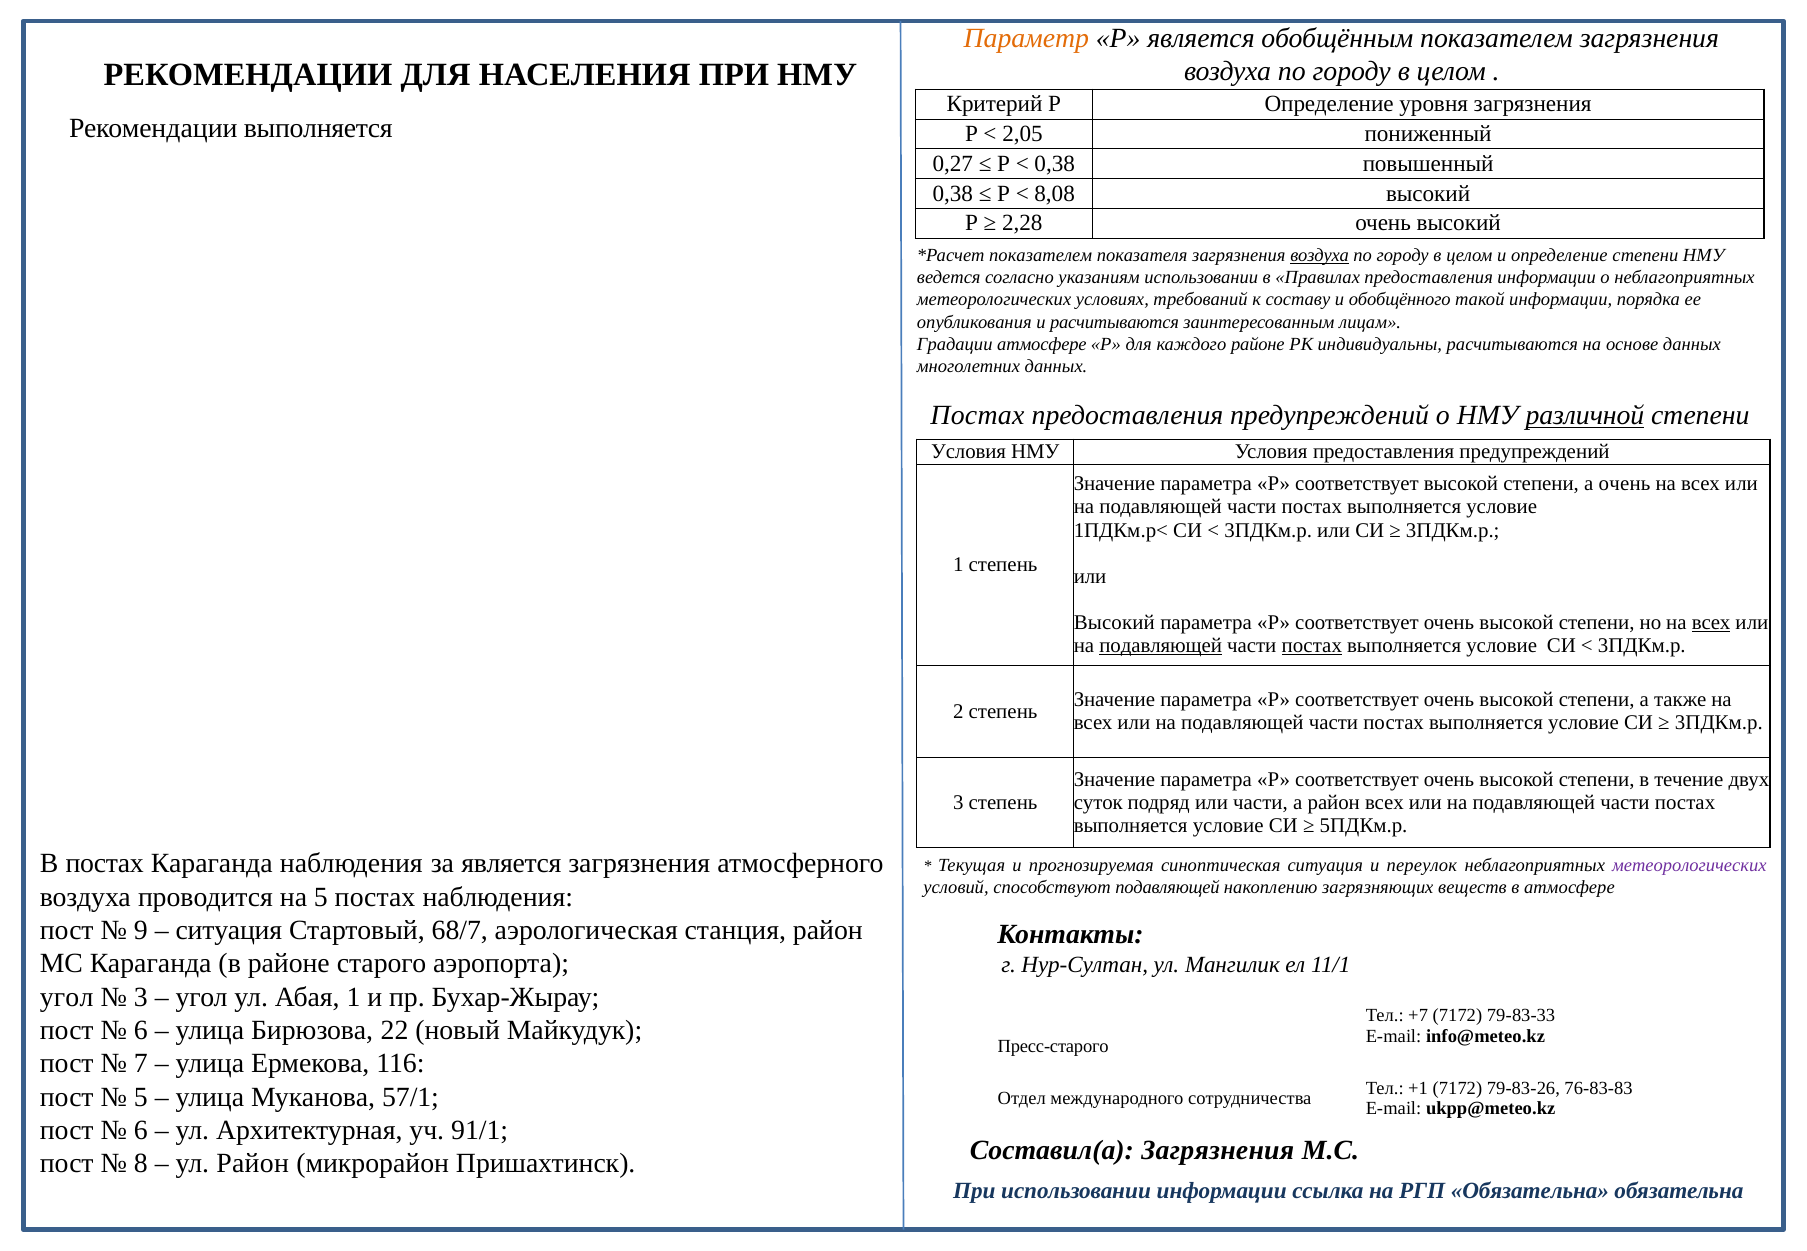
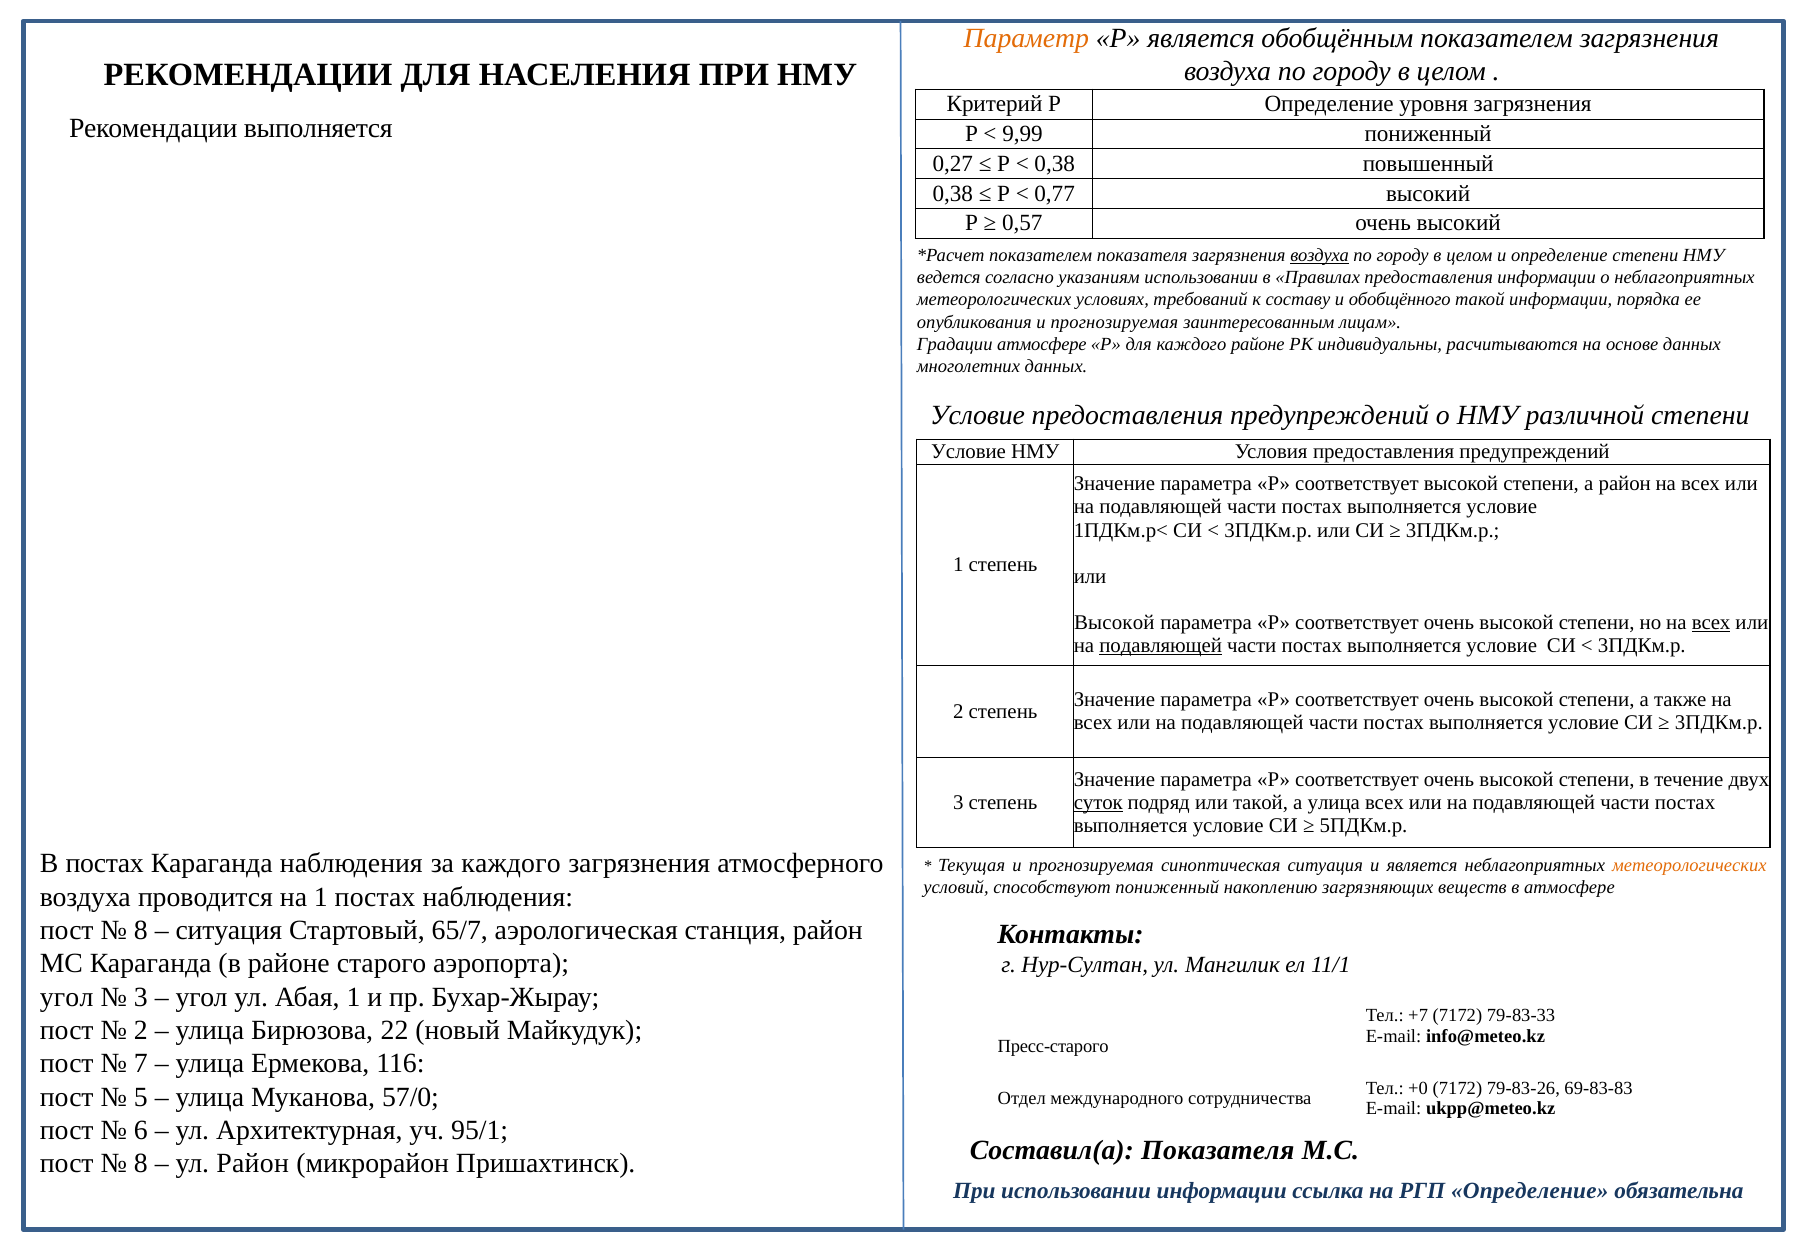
2,05: 2,05 -> 9,99
8,08: 8,08 -> 0,77
2,28: 2,28 -> 0,57
опубликования и расчитываются: расчитываются -> прогнозируемая
Постах at (977, 416): Постах -> Условие
различной underline: present -> none
Условия at (969, 452): Условия -> Условие
а очень: очень -> район
Высокий at (1114, 623): Высокий -> Высокой
постах at (1312, 646) underline: present -> none
суток underline: none -> present
или части: части -> такой
а район: район -> улица
за является: является -> каждого
и переулок: переулок -> является
метеорологических at (1689, 865) colour: purple -> orange
способствуют подавляющей: подавляющей -> пониженный
на 5: 5 -> 1
9 at (141, 930): 9 -> 8
68/7: 68/7 -> 65/7
6 at (141, 1030): 6 -> 2
+1: +1 -> +0
76-83-83: 76-83-83 -> 69-83-83
57/1: 57/1 -> 57/0
91/1: 91/1 -> 95/1
Составил(а Загрязнения: Загрязнения -> Показателя
РГП Обязательна: Обязательна -> Определение
